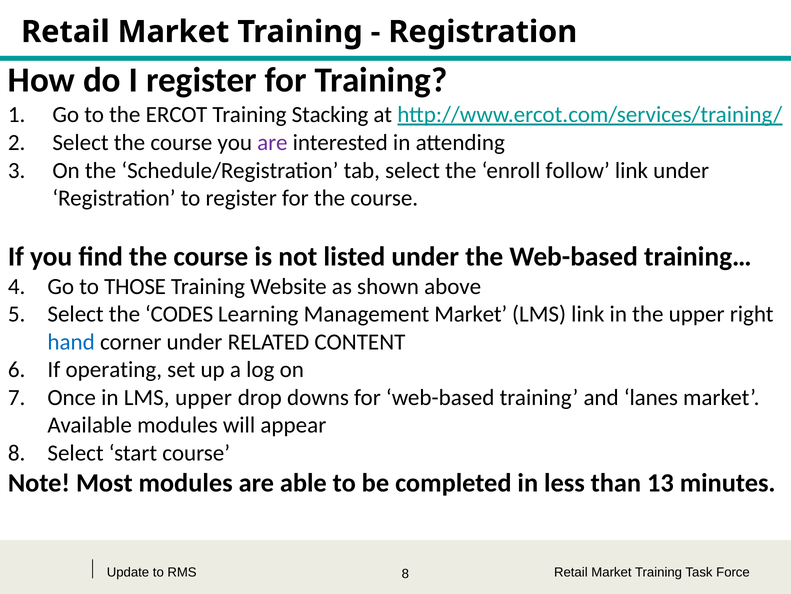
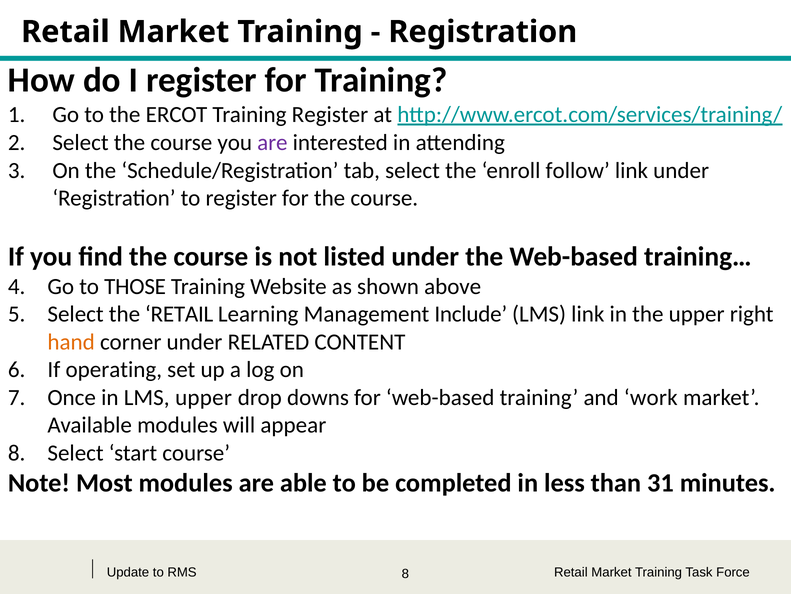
Training Stacking: Stacking -> Register
the CODES: CODES -> RETAIL
Management Market: Market -> Include
hand colour: blue -> orange
lanes: lanes -> work
13: 13 -> 31
